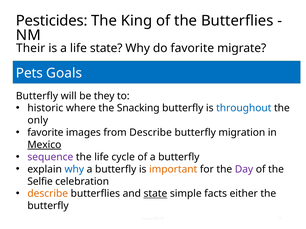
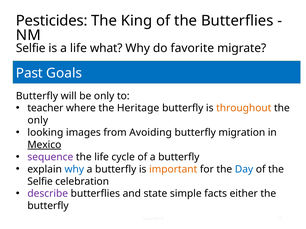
Their at (31, 48): Their -> Selfie
life state: state -> what
Pets: Pets -> Past
be they: they -> only
historic: historic -> teacher
Snacking: Snacking -> Heritage
throughout colour: blue -> orange
favorite at (45, 133): favorite -> looking
from Describe: Describe -> Avoiding
Day colour: purple -> blue
describe at (48, 194) colour: orange -> purple
state at (155, 194) underline: present -> none
